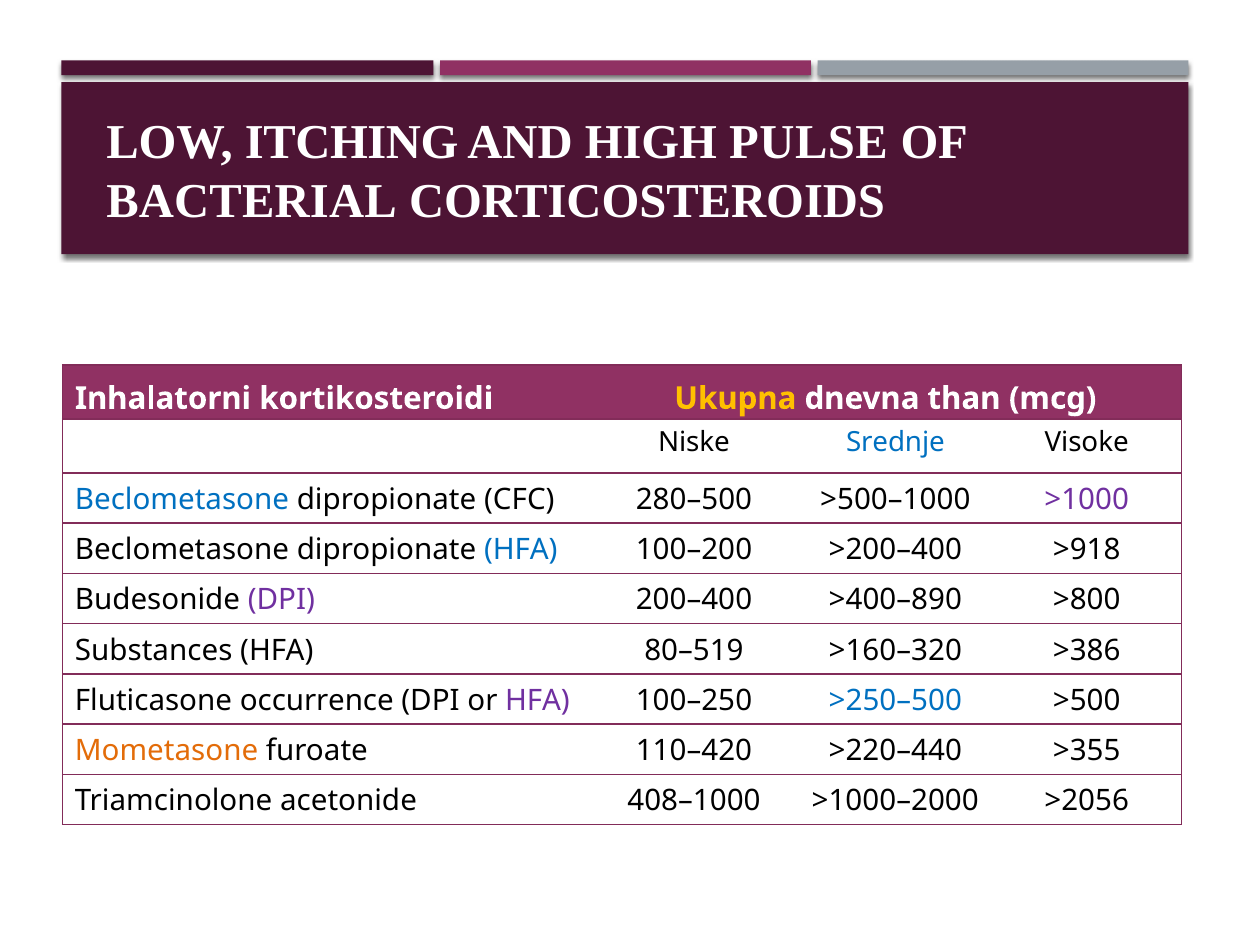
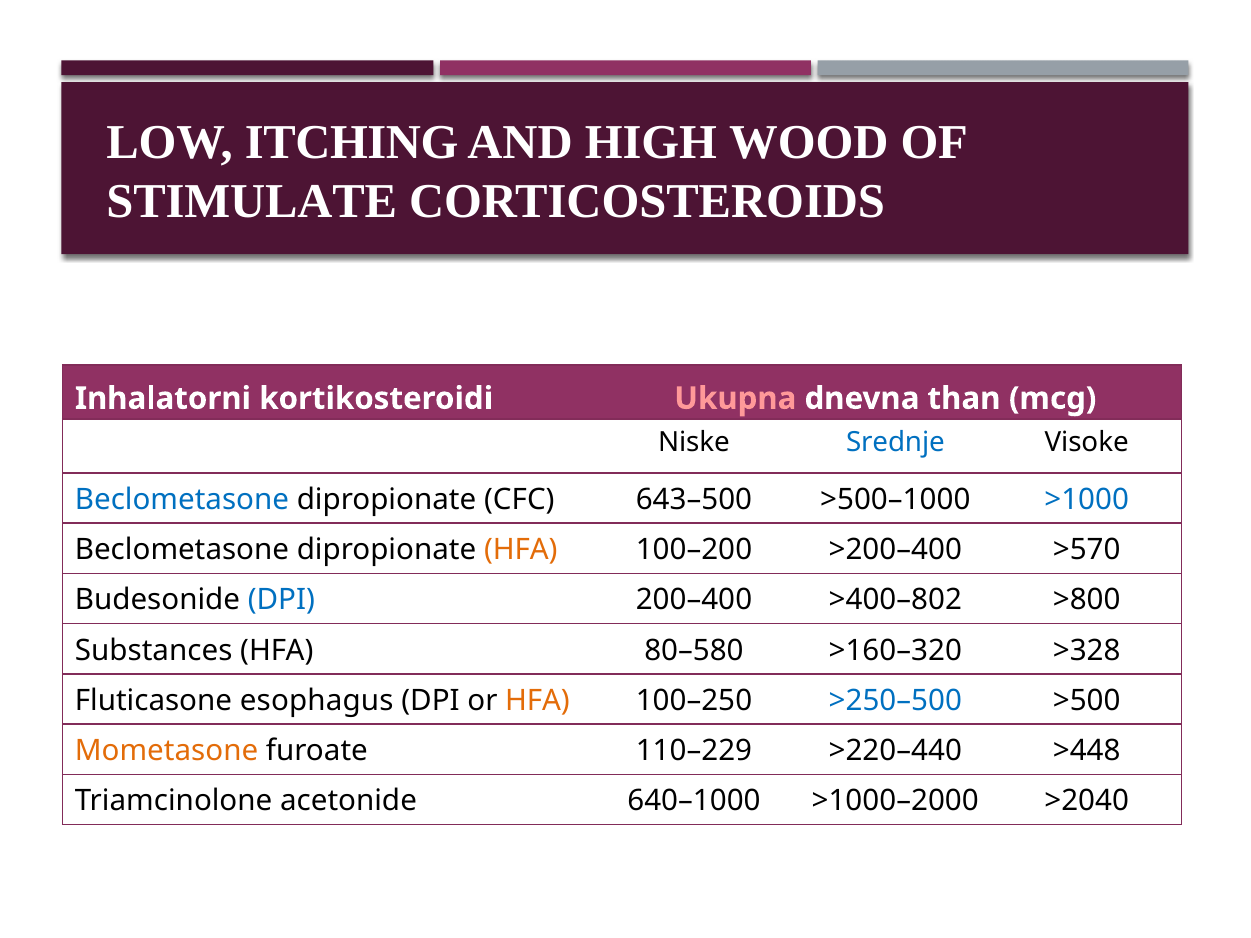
PULSE: PULSE -> WOOD
BACTERIAL: BACTERIAL -> STIMULATE
Ukupna colour: yellow -> pink
280–500: 280–500 -> 643–500
>1000 colour: purple -> blue
HFA at (521, 550) colour: blue -> orange
>918: >918 -> >570
DPI at (281, 600) colour: purple -> blue
>400–890: >400–890 -> >400–802
80–519: 80–519 -> 80–580
>386: >386 -> >328
occurrence: occurrence -> esophagus
HFA at (537, 701) colour: purple -> orange
110–420: 110–420 -> 110–229
>355: >355 -> >448
408–1000: 408–1000 -> 640–1000
>2056: >2056 -> >2040
